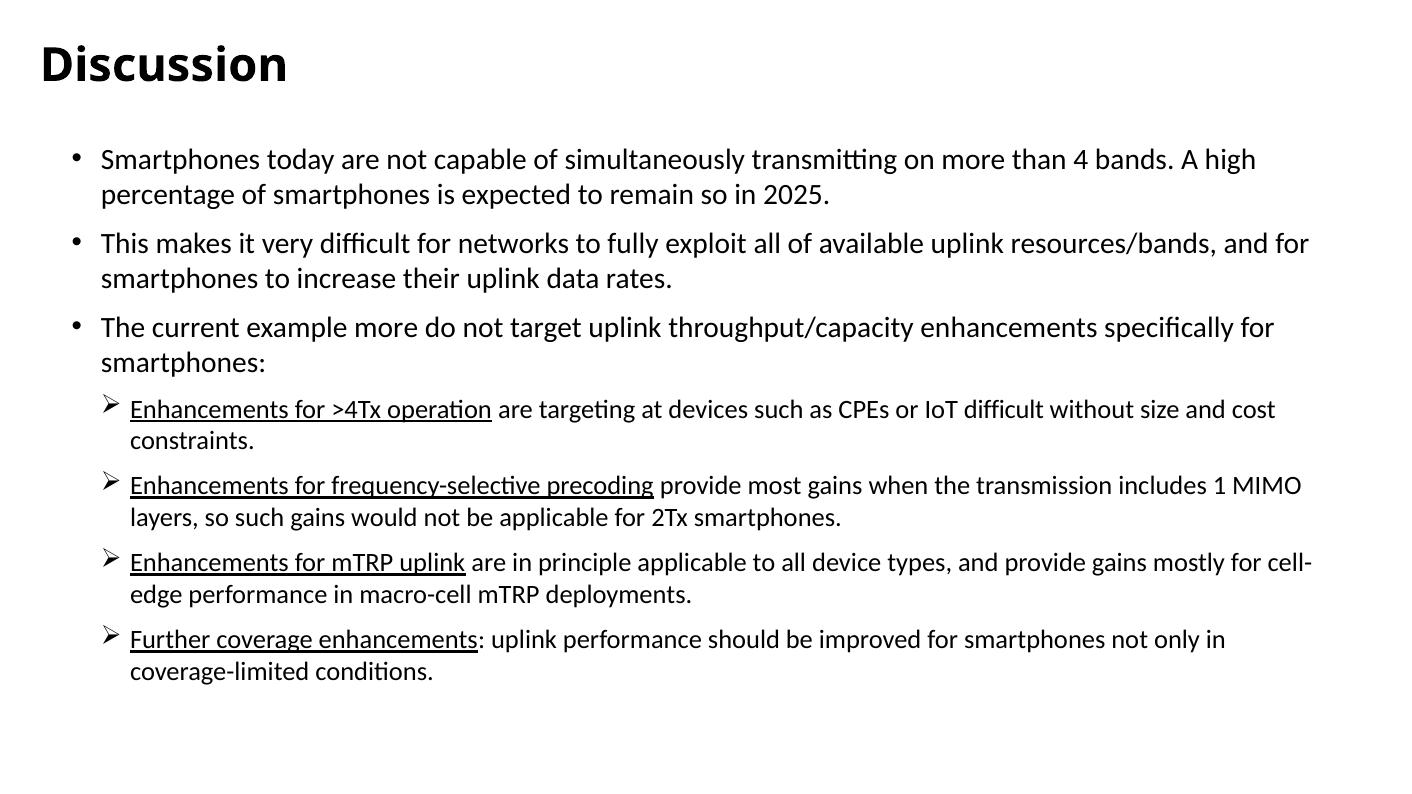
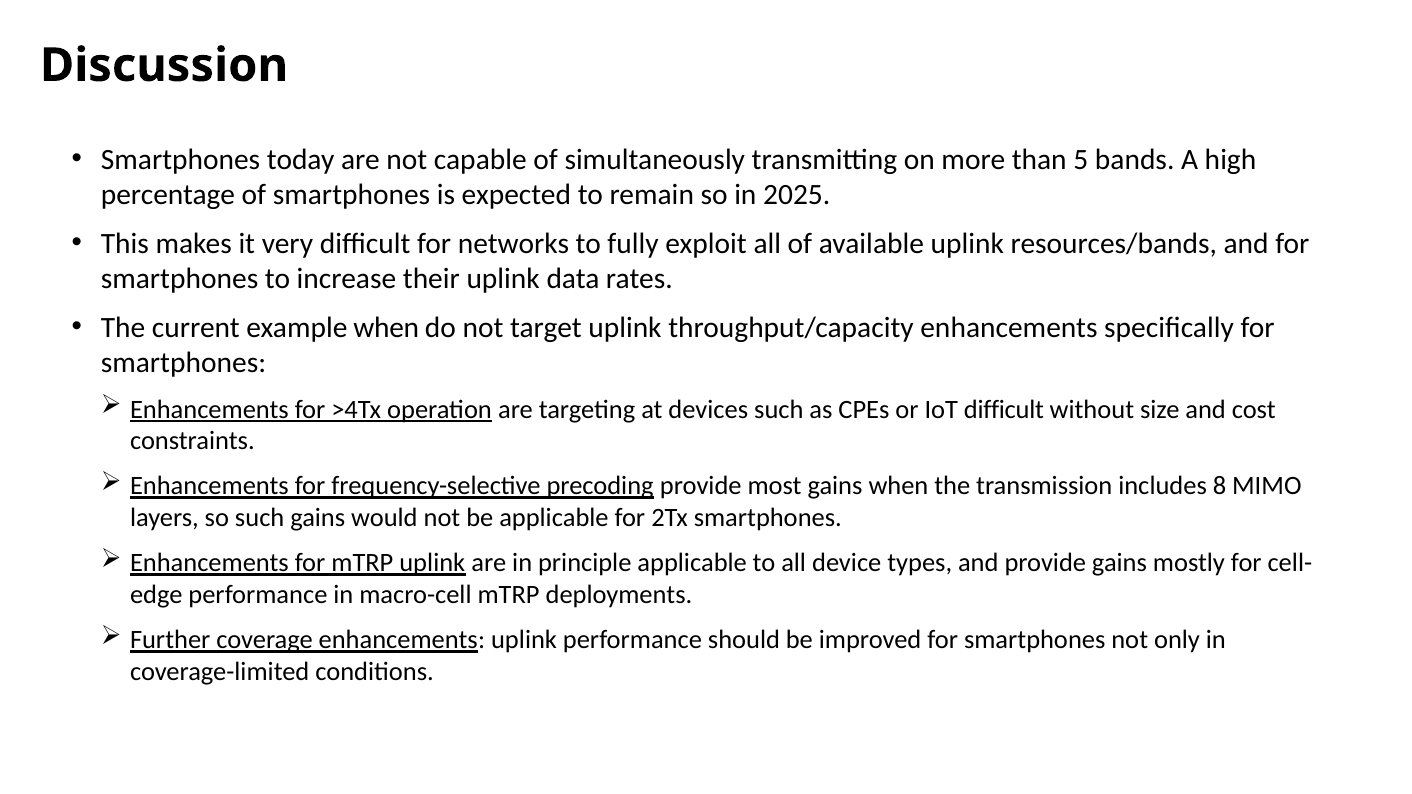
4: 4 -> 5
example more: more -> when
1: 1 -> 8
